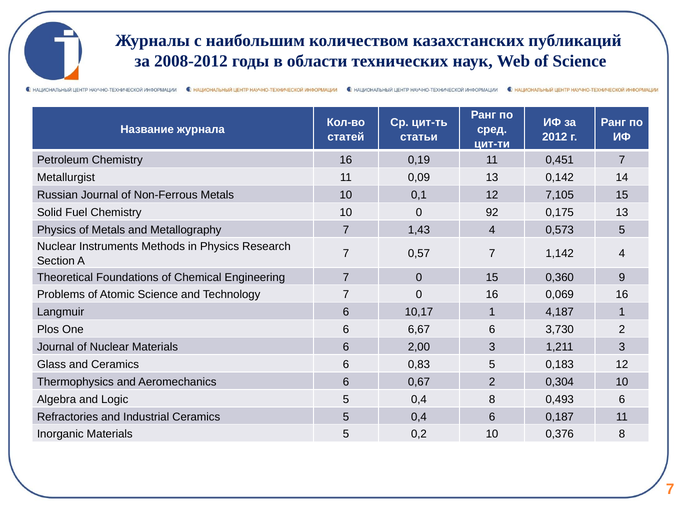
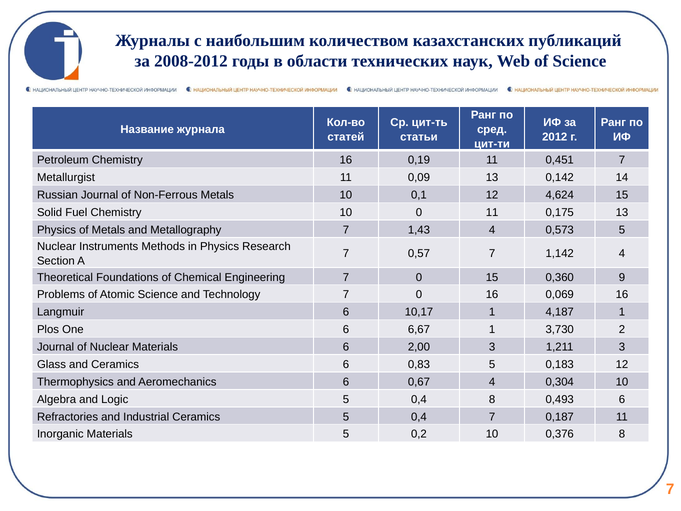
7,105: 7,105 -> 4,624
0 92: 92 -> 11
6,67 6: 6 -> 1
0,67 2: 2 -> 4
0,4 6: 6 -> 7
